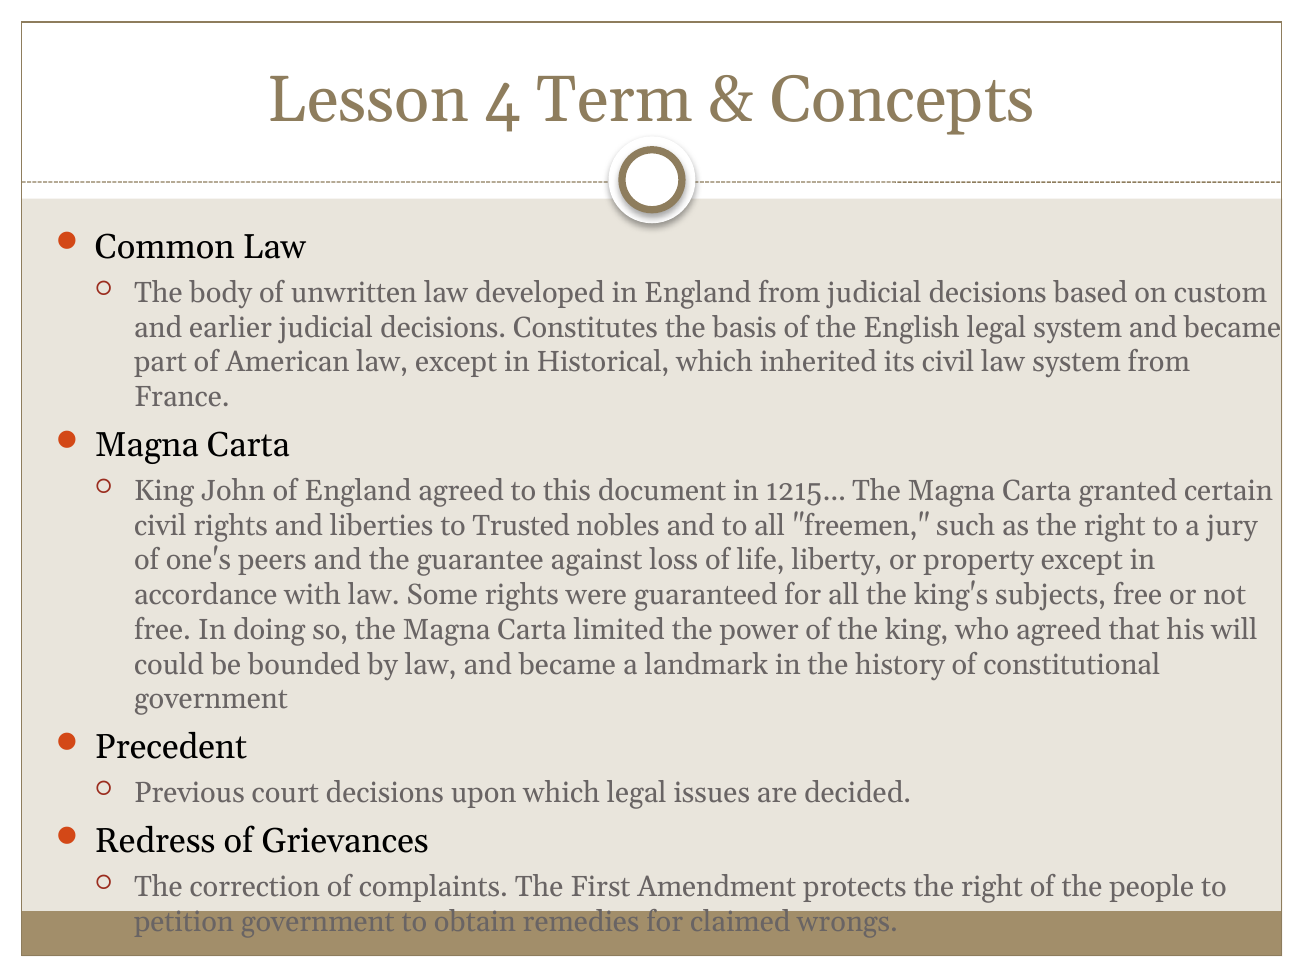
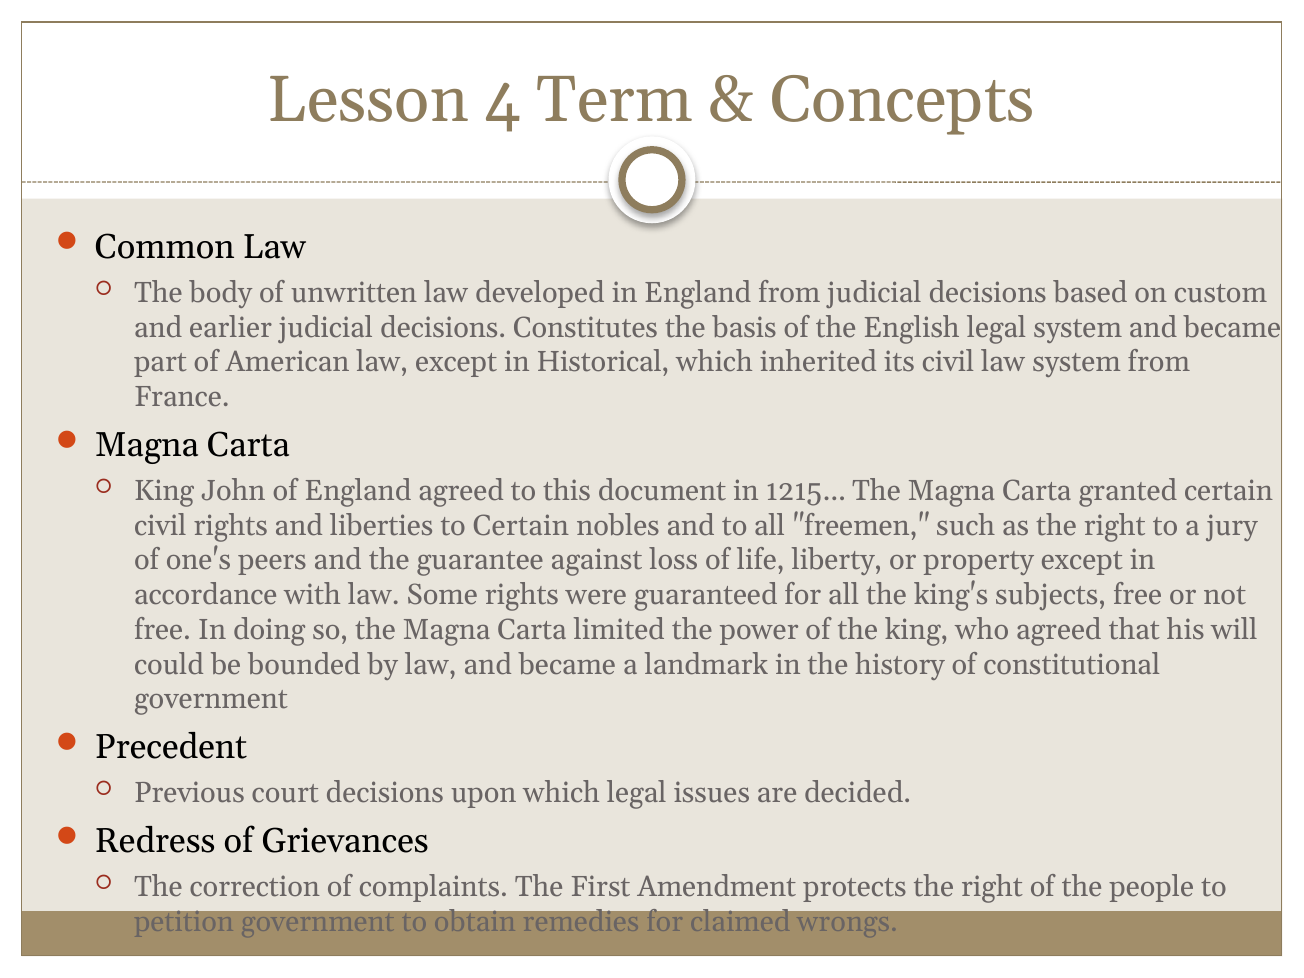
to Trusted: Trusted -> Certain
